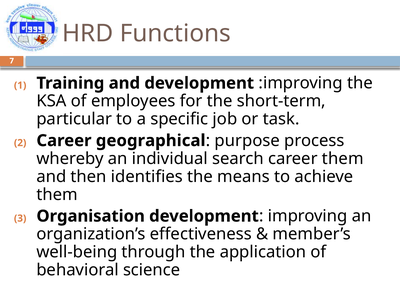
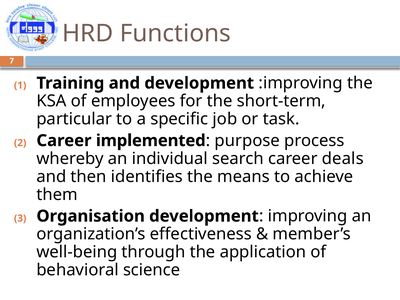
geographical: geographical -> implemented
career them: them -> deals
